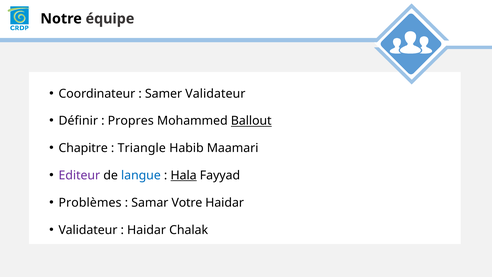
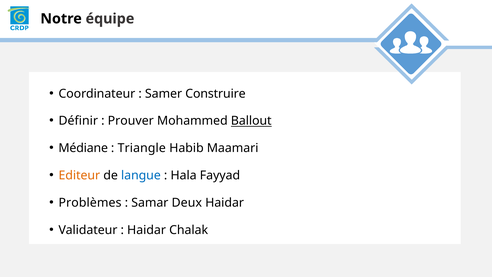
Samer Validateur: Validateur -> Construire
Propres: Propres -> Prouver
Chapitre: Chapitre -> Médiane
Editeur colour: purple -> orange
Hala underline: present -> none
Votre: Votre -> Deux
